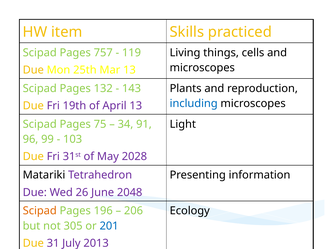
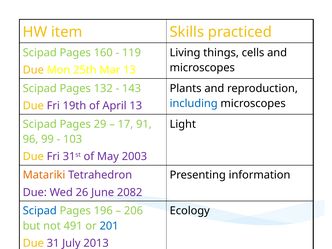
757: 757 -> 160
75: 75 -> 29
34: 34 -> 17
2028: 2028 -> 2003
Matariki colour: black -> orange
2048: 2048 -> 2082
Scipad at (40, 211) colour: orange -> blue
305: 305 -> 491
